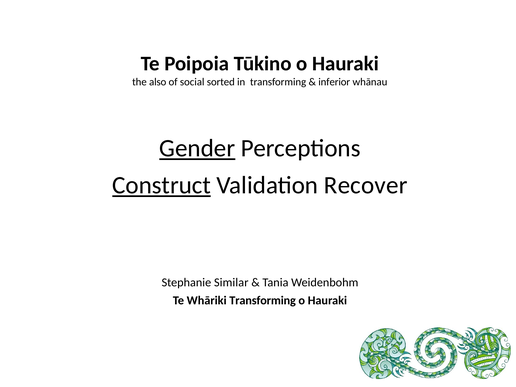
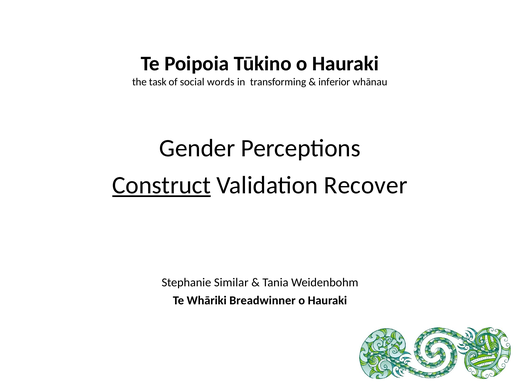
also: also -> task
sorted: sorted -> words
Gender underline: present -> none
Whāriki Transforming: Transforming -> Breadwinner
